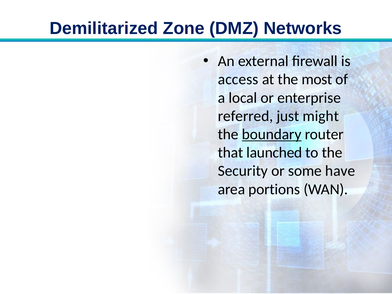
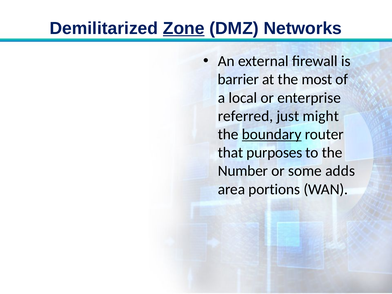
Zone underline: none -> present
access: access -> barrier
launched: launched -> purposes
Security: Security -> Number
have: have -> adds
